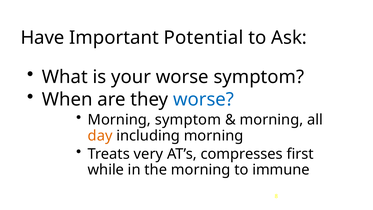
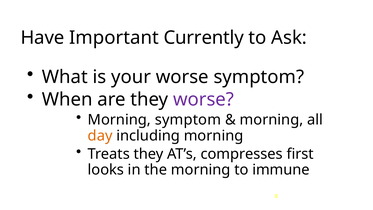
Potential: Potential -> Currently
worse at (204, 99) colour: blue -> purple
Treats very: very -> they
while: while -> looks
